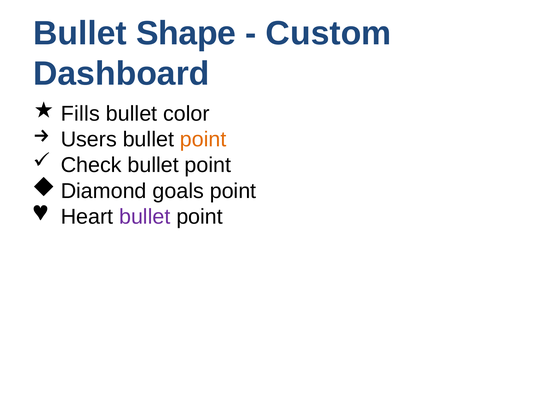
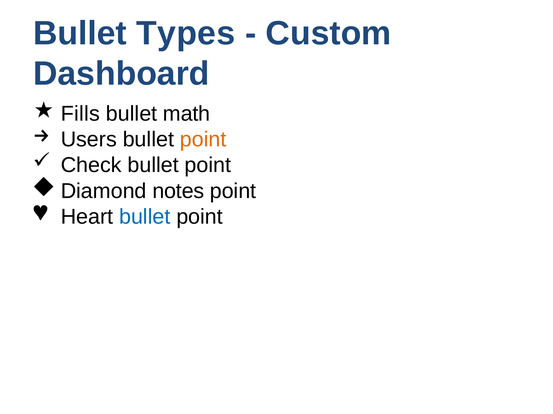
Shape: Shape -> Types
color: color -> math
goals: goals -> notes
bullet at (145, 217) colour: purple -> blue
